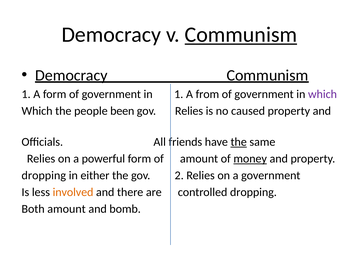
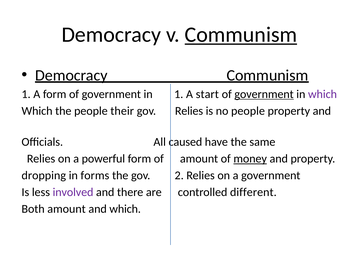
from: from -> start
government at (264, 94) underline: none -> present
been: been -> their
no caused: caused -> people
friends: friends -> caused
the at (239, 142) underline: present -> none
either: either -> forms
involved colour: orange -> purple
controlled dropping: dropping -> different
and bomb: bomb -> which
